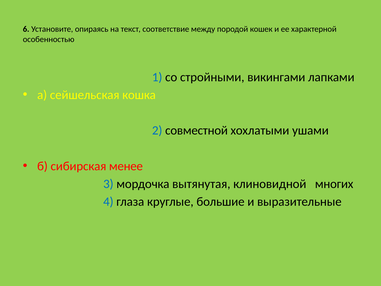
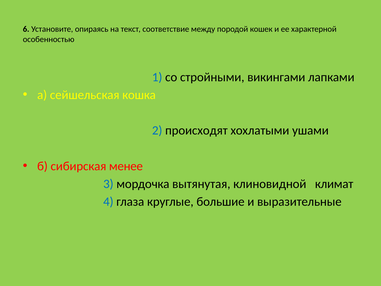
совместной: совместной -> происходят
многих: многих -> климат
